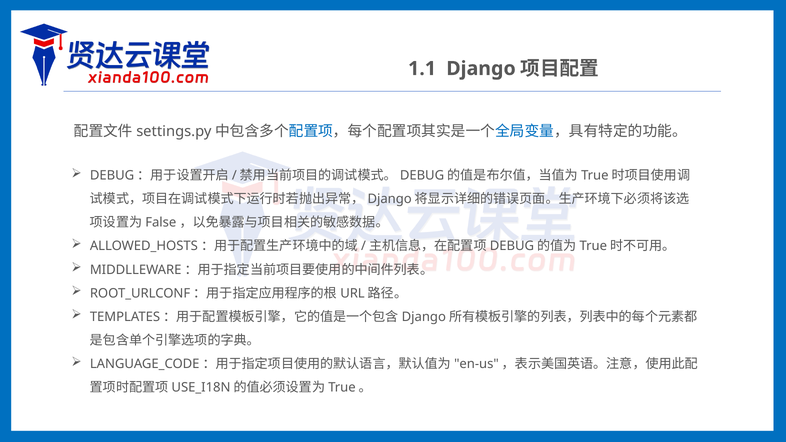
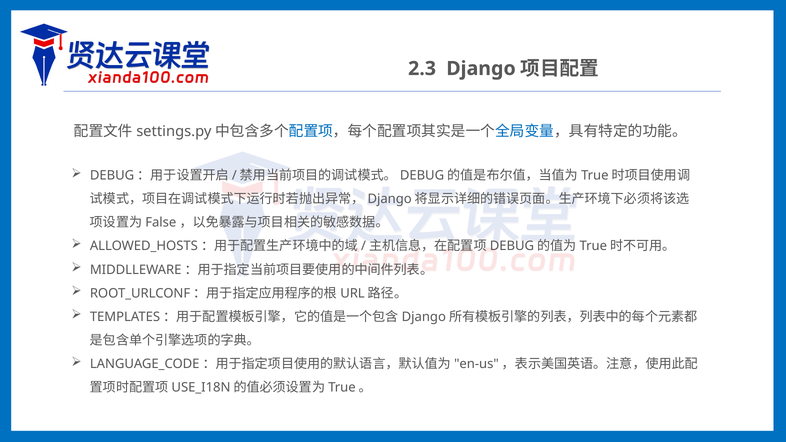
1.1: 1.1 -> 2.3
